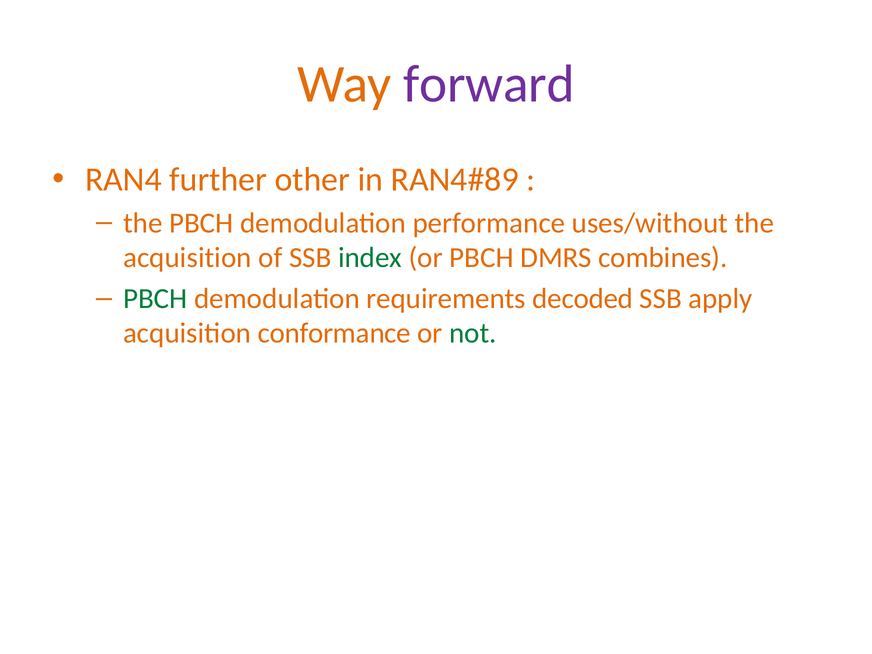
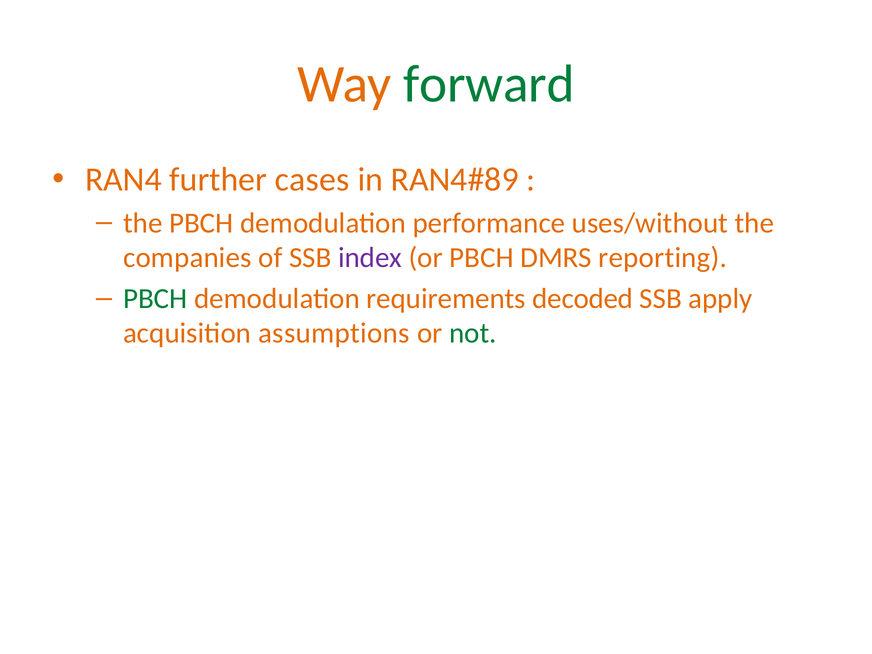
forward colour: purple -> green
other: other -> cases
acquisition at (187, 258): acquisition -> companies
index colour: green -> purple
combines: combines -> reporting
conformance: conformance -> assumptions
